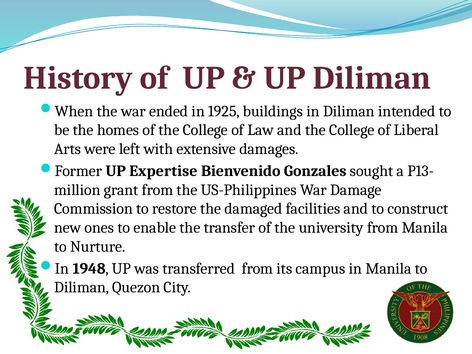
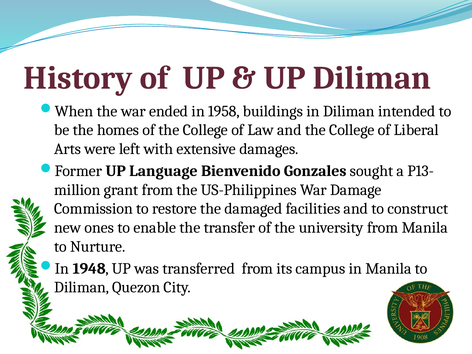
1925: 1925 -> 1958
Expertise: Expertise -> Language
